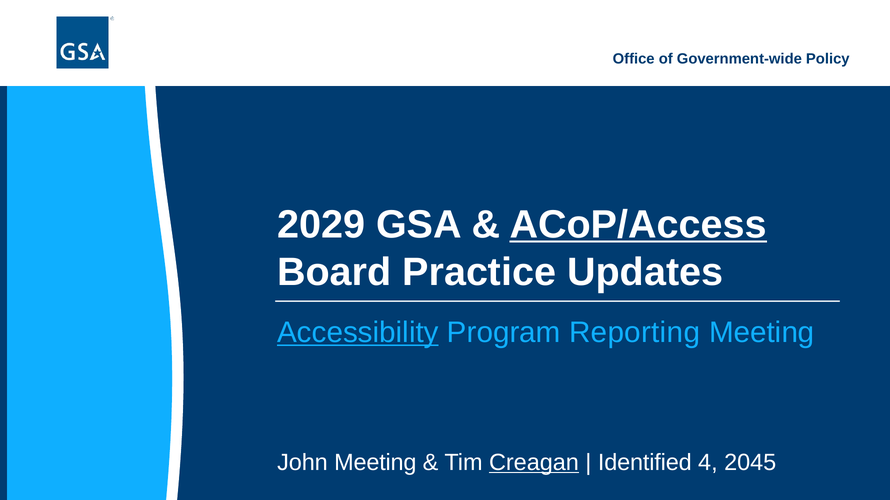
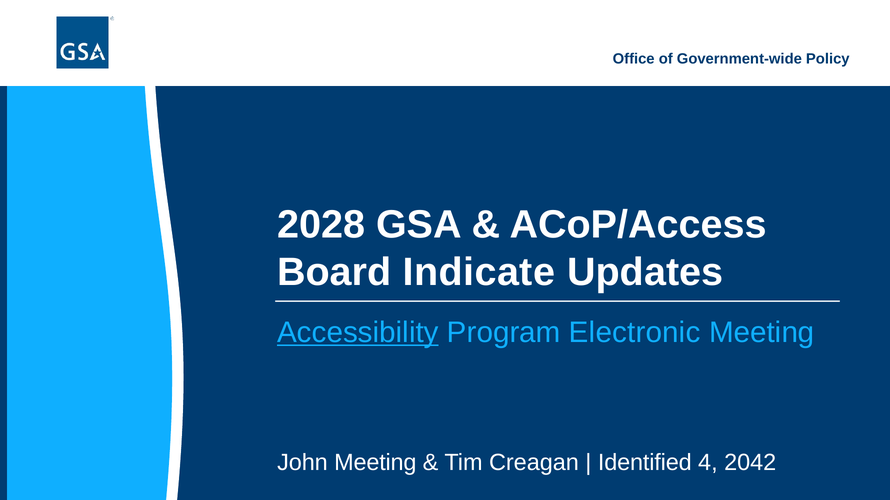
2029: 2029 -> 2028
ACoP/Access underline: present -> none
Practice: Practice -> Indicate
Reporting: Reporting -> Electronic
Creagan underline: present -> none
2045: 2045 -> 2042
